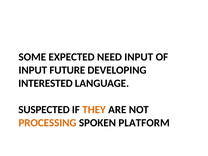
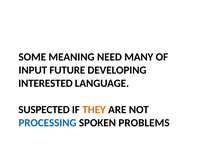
EXPECTED: EXPECTED -> MEANING
NEED INPUT: INPUT -> MANY
PROCESSING colour: orange -> blue
PLATFORM: PLATFORM -> PROBLEMS
